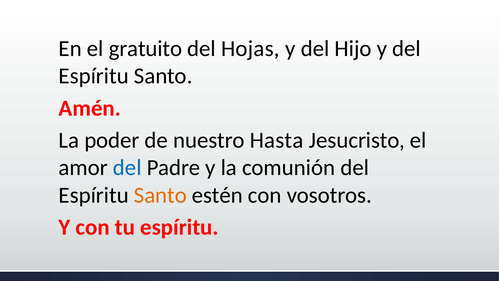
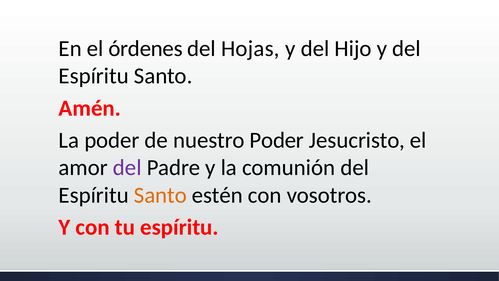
gratuito: gratuito -> órdenes
nuestro Hasta: Hasta -> Poder
del at (127, 168) colour: blue -> purple
